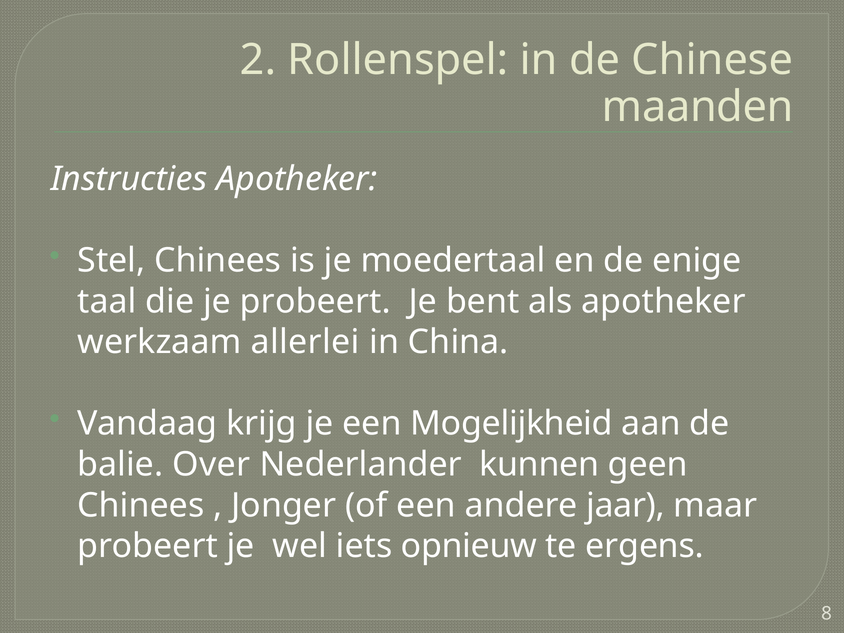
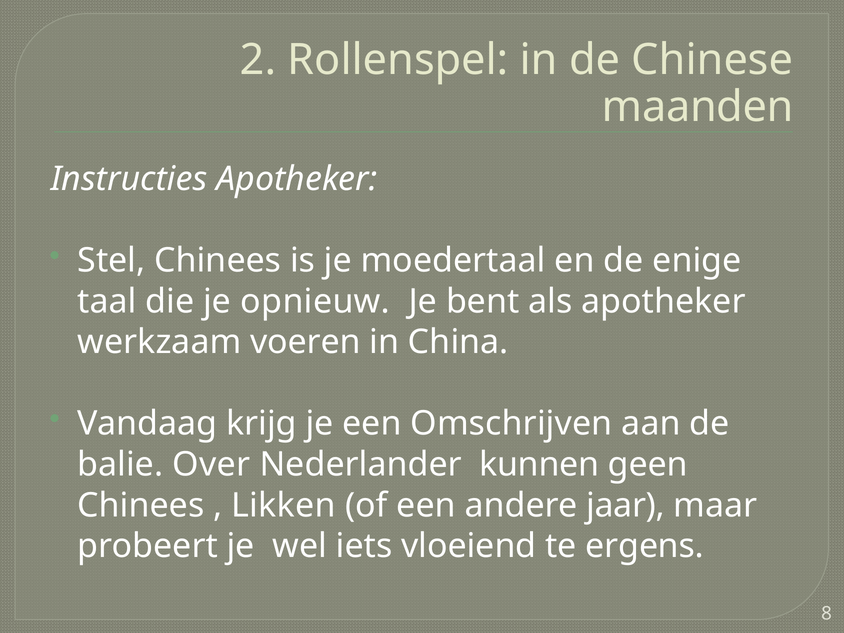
je probeert: probeert -> opnieuw
allerlei: allerlei -> voeren
Mogelijkheid: Mogelijkheid -> Omschrijven
Jonger: Jonger -> Likken
opnieuw: opnieuw -> vloeiend
